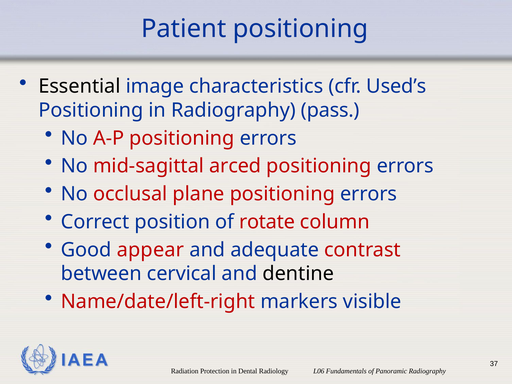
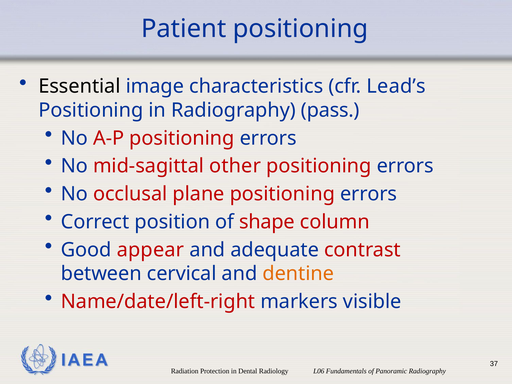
Used’s: Used’s -> Lead’s
arced: arced -> other
rotate: rotate -> shape
dentine colour: black -> orange
